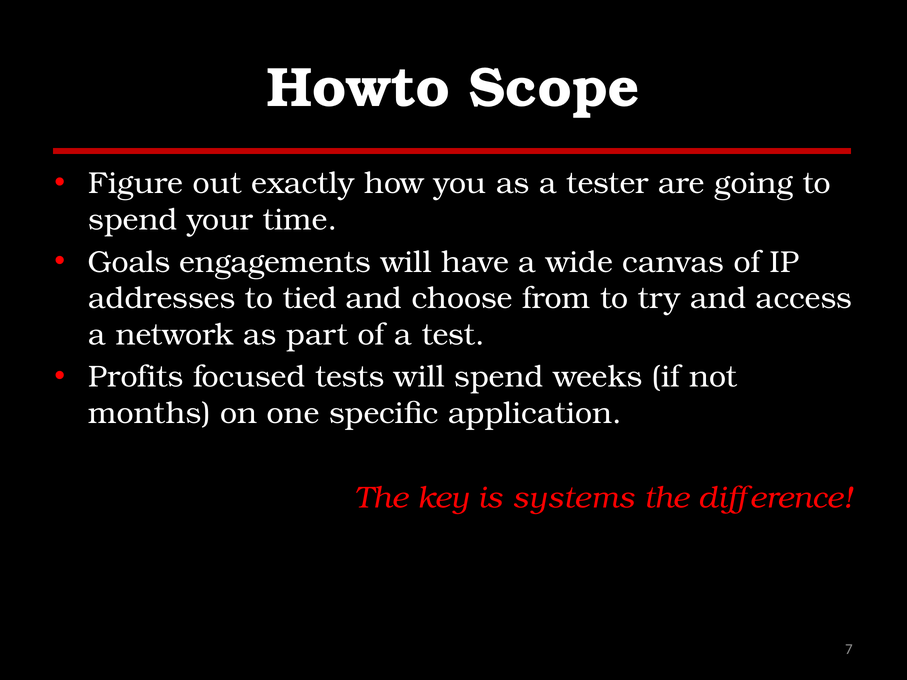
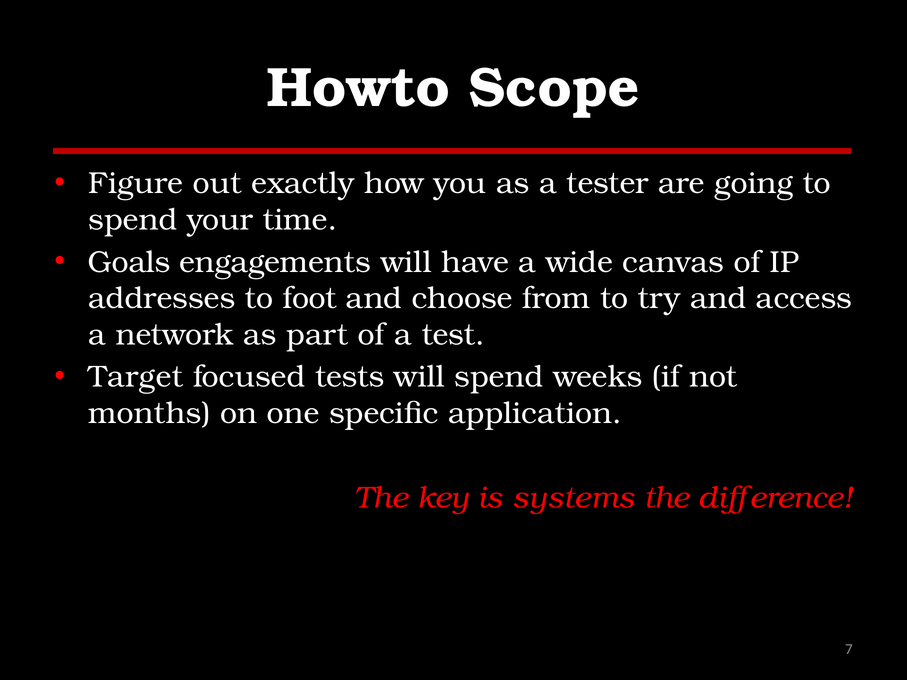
tied: tied -> foot
Profits: Profits -> Target
